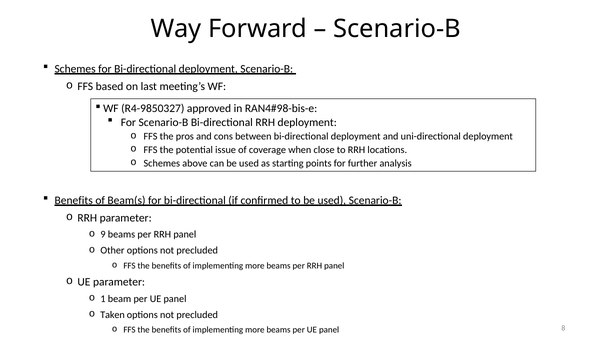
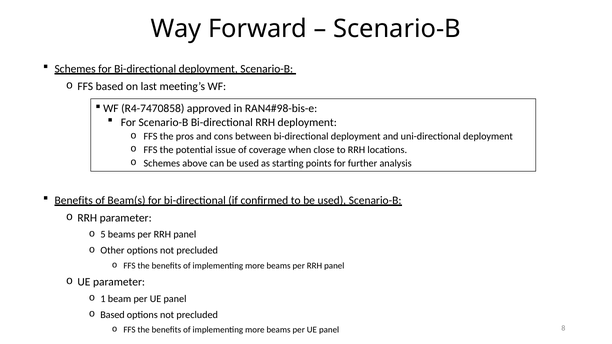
R4-9850327: R4-9850327 -> R4-7470858
9: 9 -> 5
Taken at (113, 315): Taken -> Based
